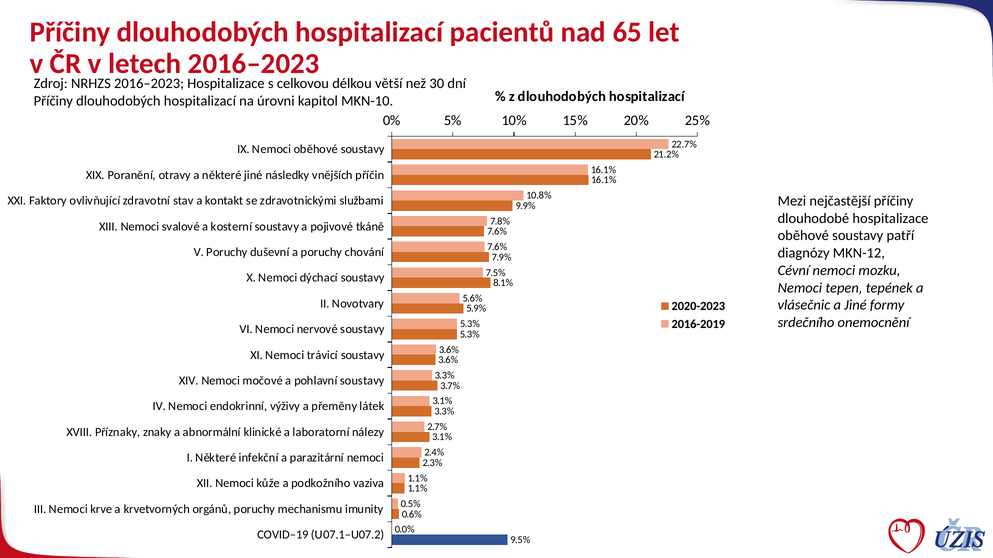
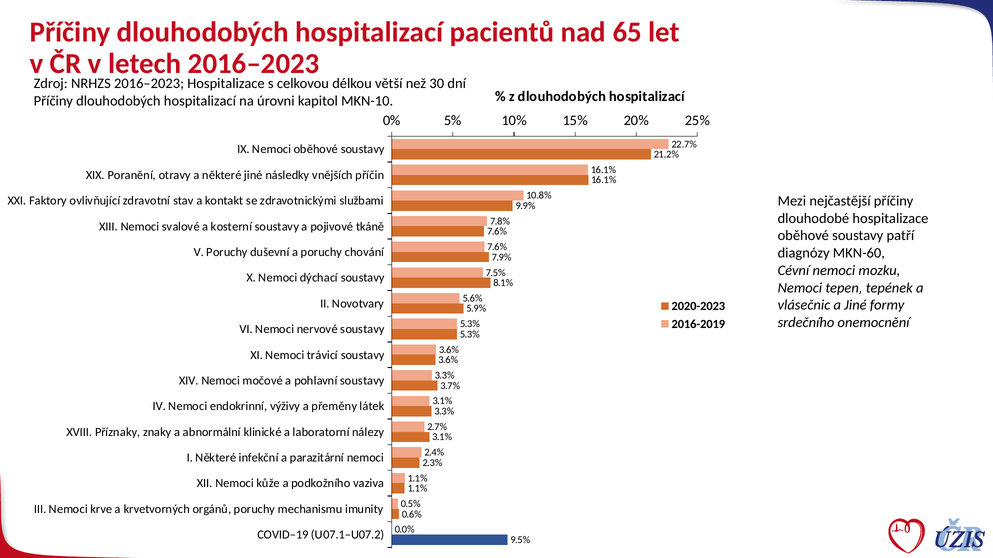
MKN-12: MKN-12 -> MKN-60
